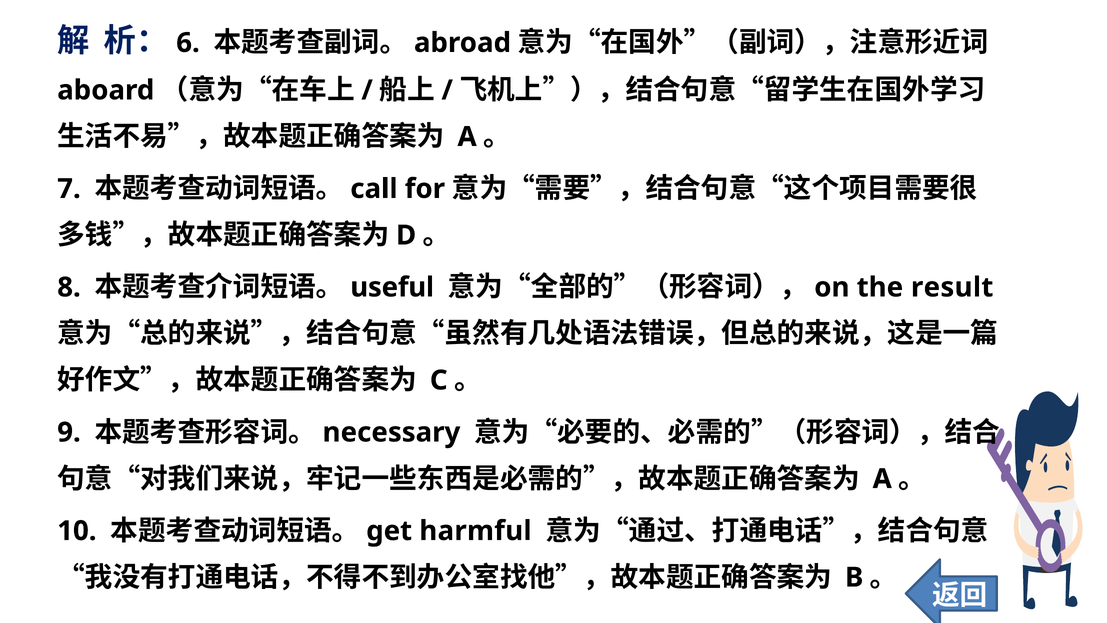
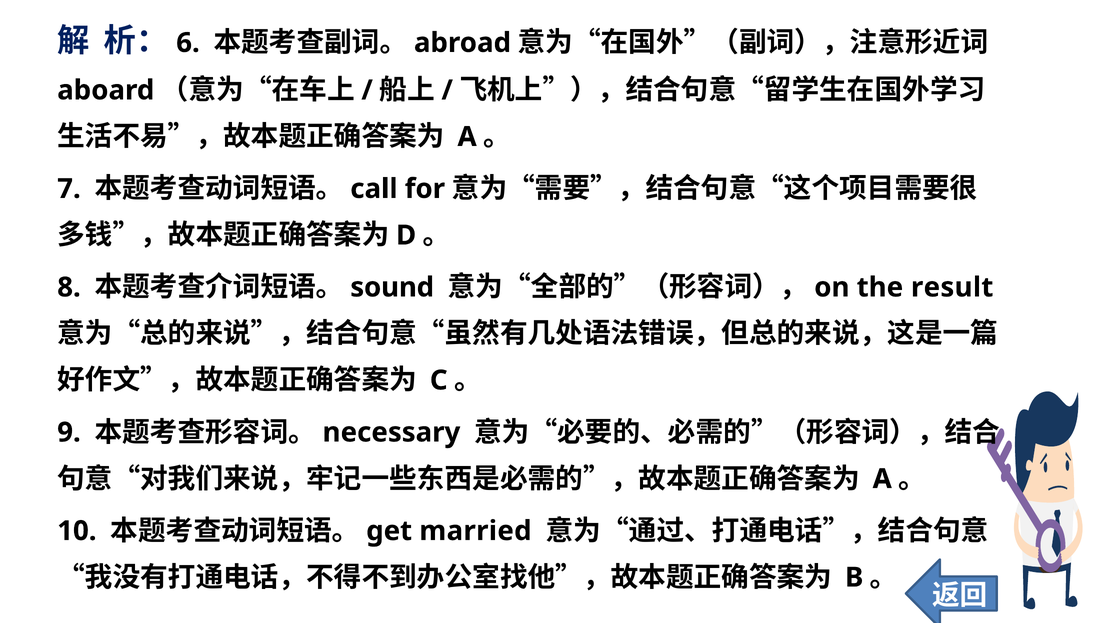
useful: useful -> sound
harmful: harmful -> married
